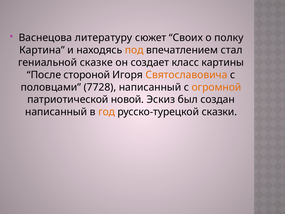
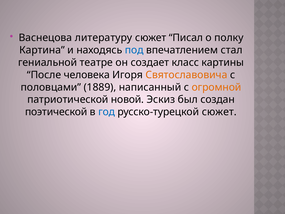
Своих: Своих -> Писал
под colour: orange -> blue
сказке: сказке -> театре
стороной: стороной -> человека
7728: 7728 -> 1889
написанный at (56, 112): написанный -> поэтической
год colour: orange -> blue
русско-турецкой сказки: сказки -> сюжет
